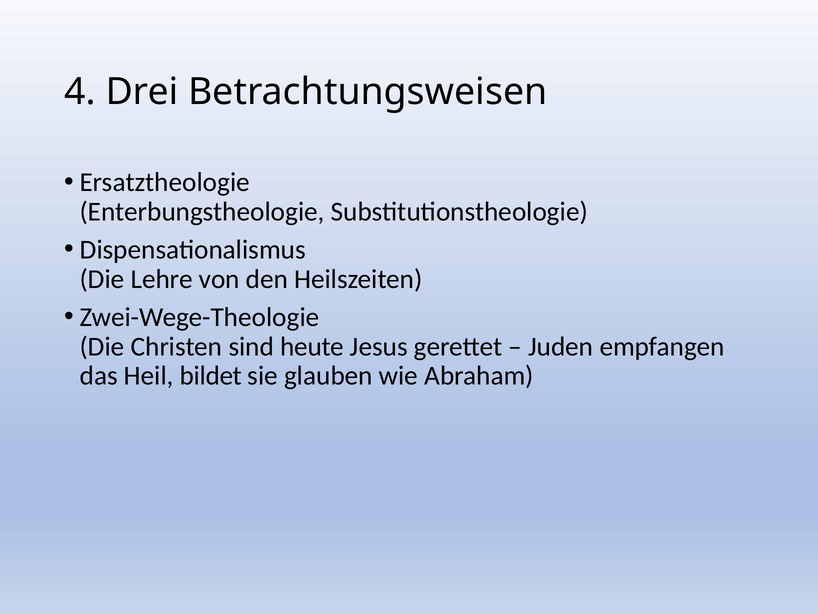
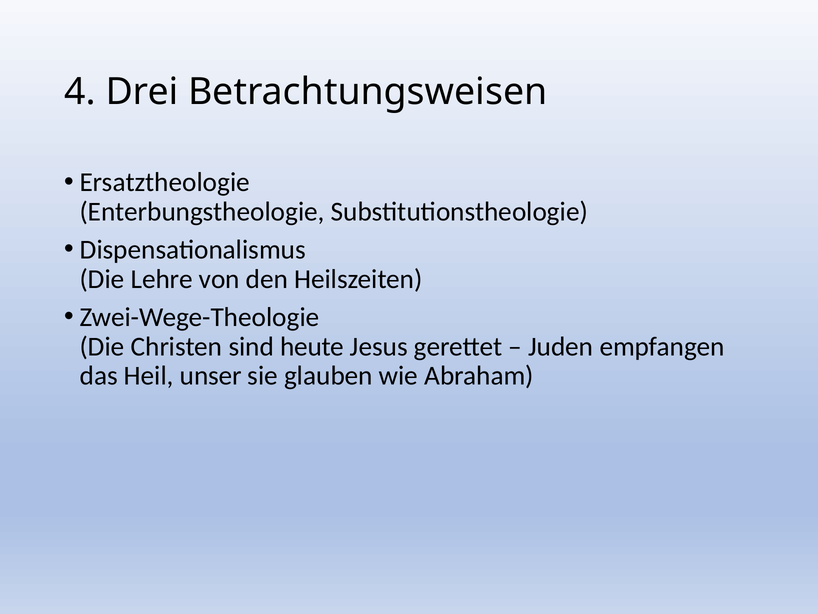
bildet: bildet -> unser
